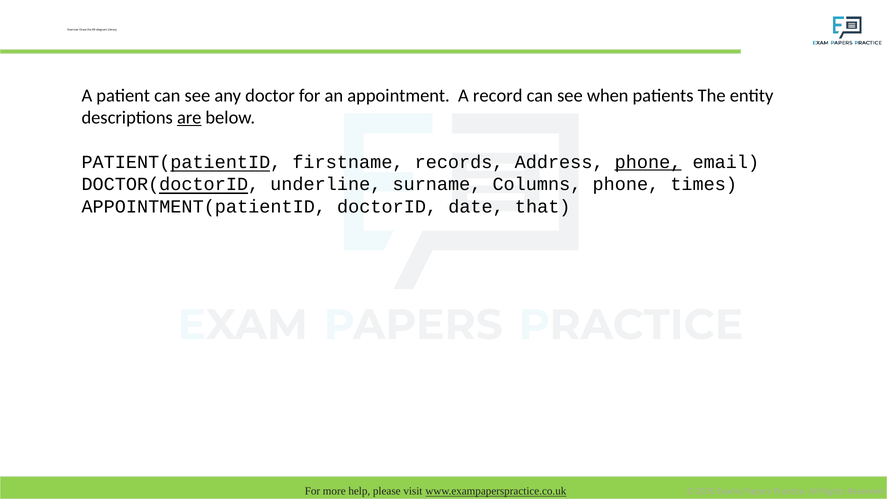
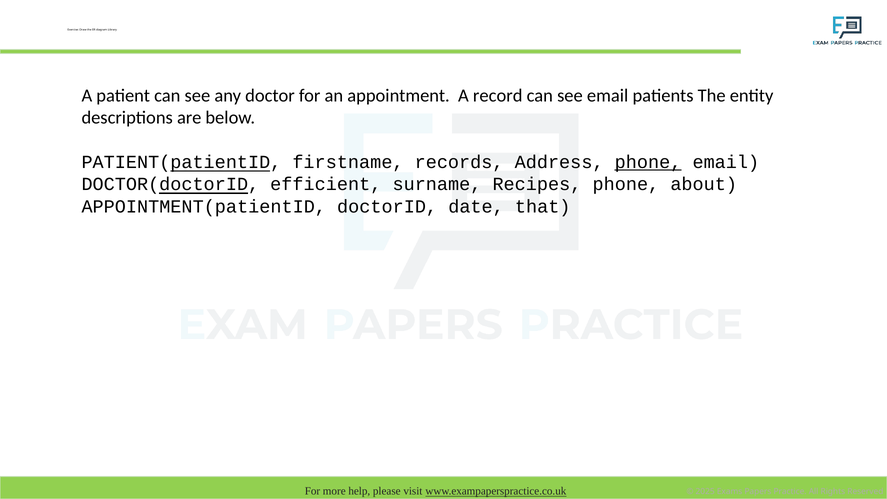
see when: when -> email
are underline: present -> none
underline: underline -> efficient
Columns: Columns -> Recipes
times: times -> about
